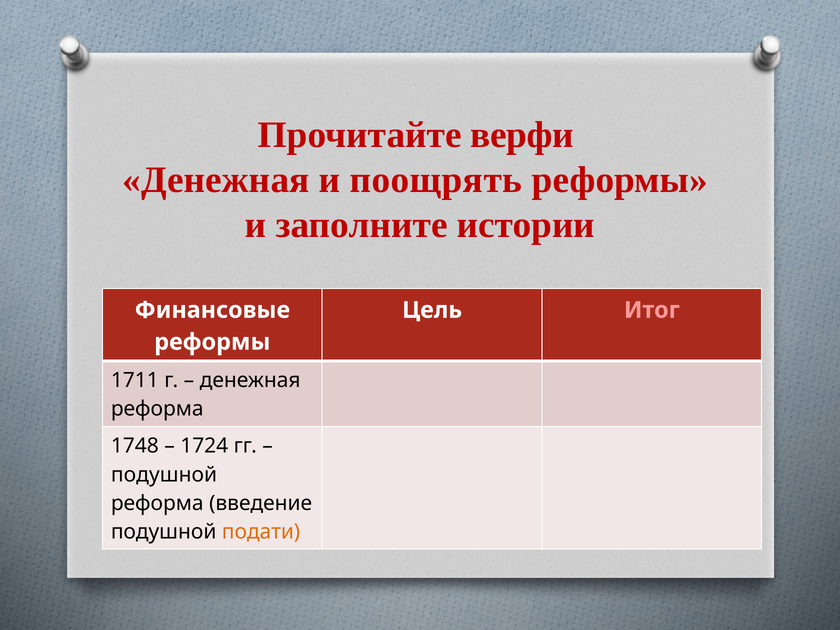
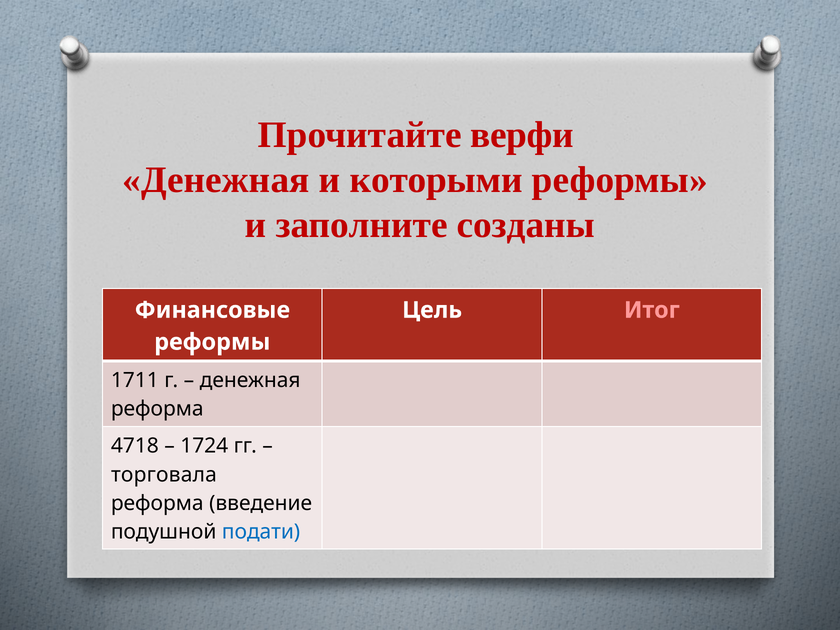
поощрять: поощрять -> которыми
истории: истории -> созданы
1748: 1748 -> 4718
подушной at (164, 475): подушной -> торговала
подати colour: orange -> blue
